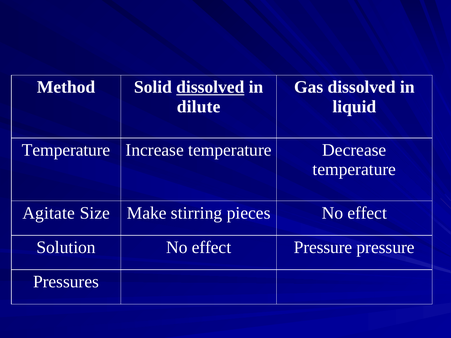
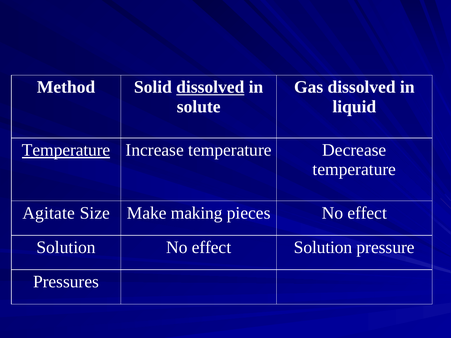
dilute: dilute -> solute
Temperature at (66, 150) underline: none -> present
stirring: stirring -> making
Pressure at (323, 248): Pressure -> Solution
